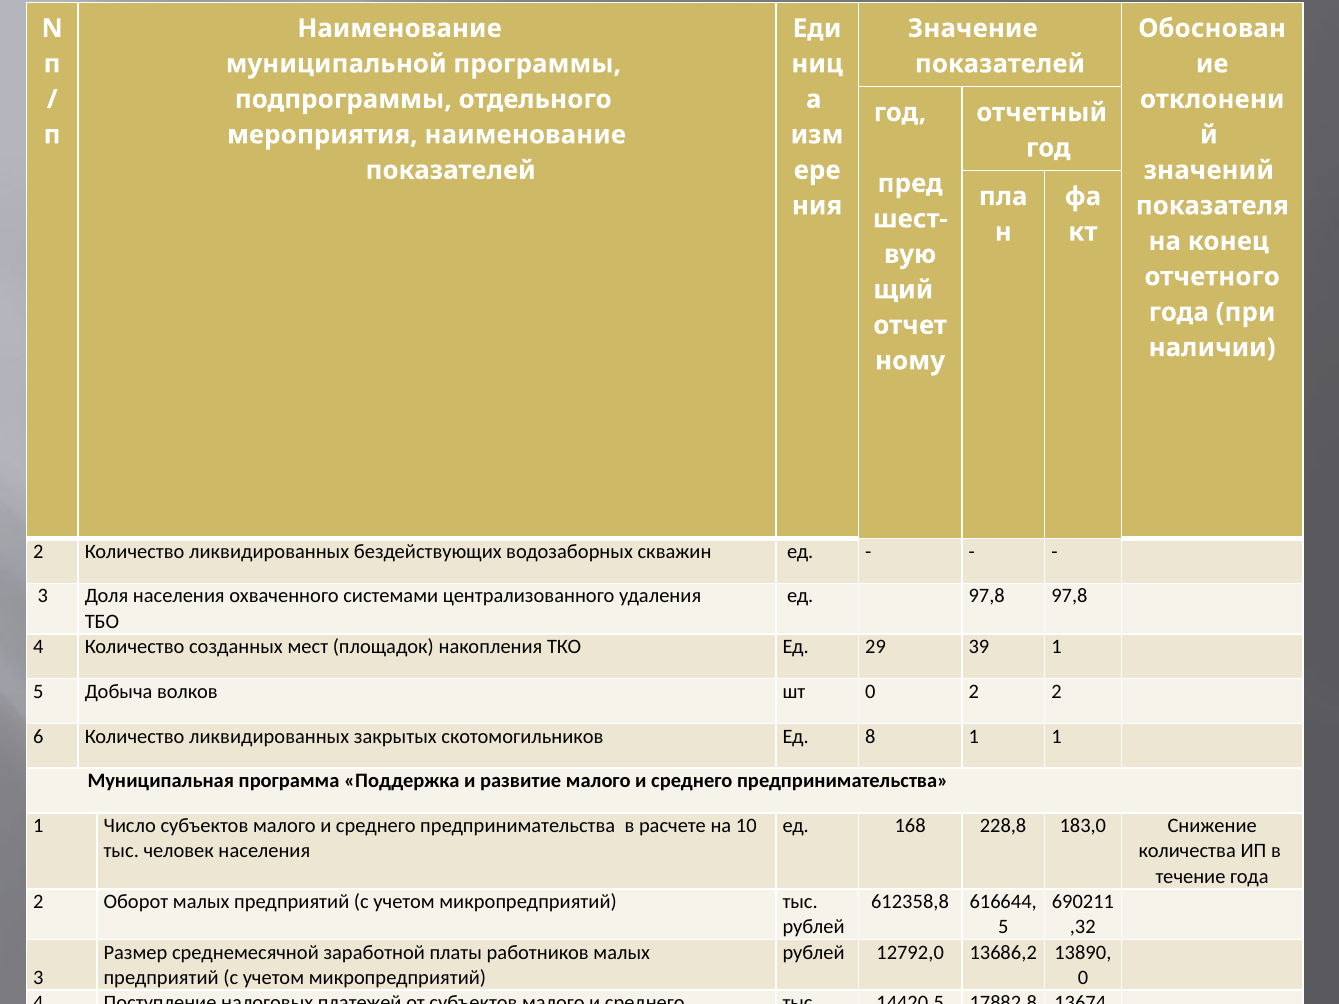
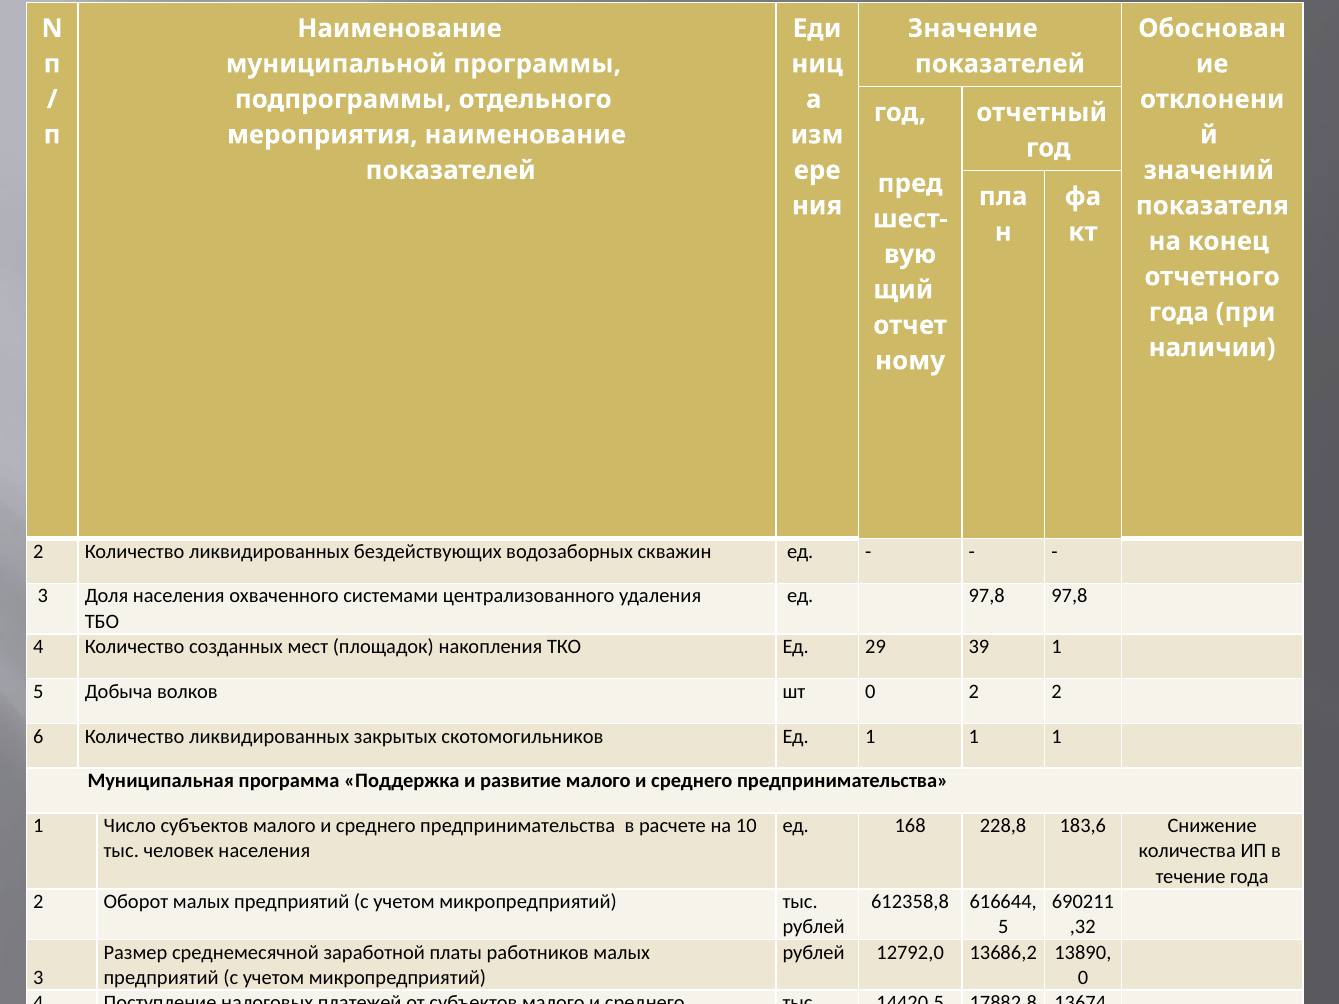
Ед 8: 8 -> 1
183,0: 183,0 -> 183,6
